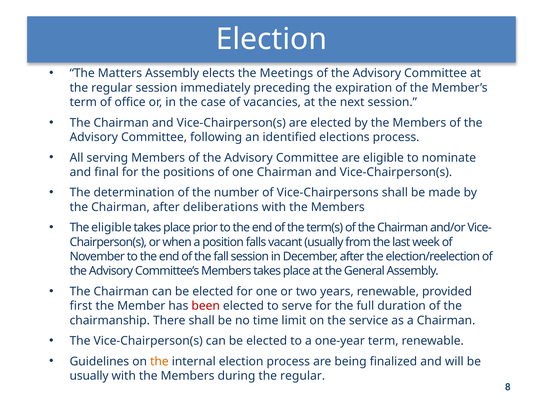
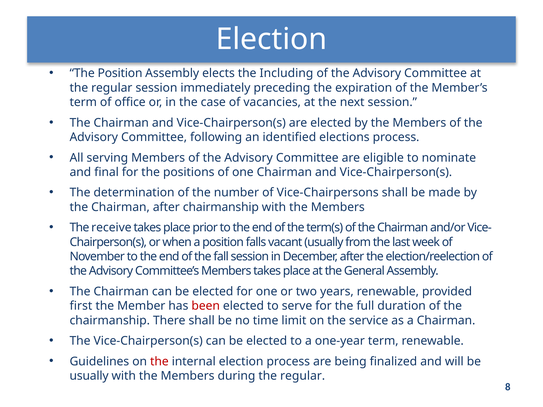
The Matters: Matters -> Position
Meetings: Meetings -> Including
after deliberations: deliberations -> chairmanship
The eligible: eligible -> receive
the at (159, 362) colour: orange -> red
